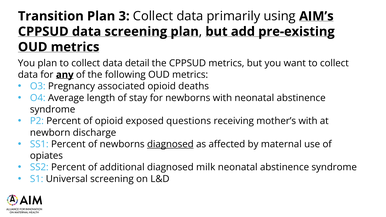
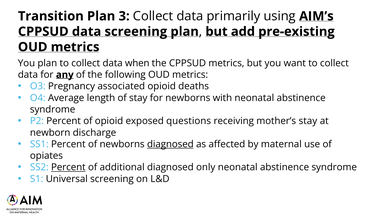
detail: detail -> when
mother’s with: with -> stay
Percent at (68, 167) underline: none -> present
milk: milk -> only
